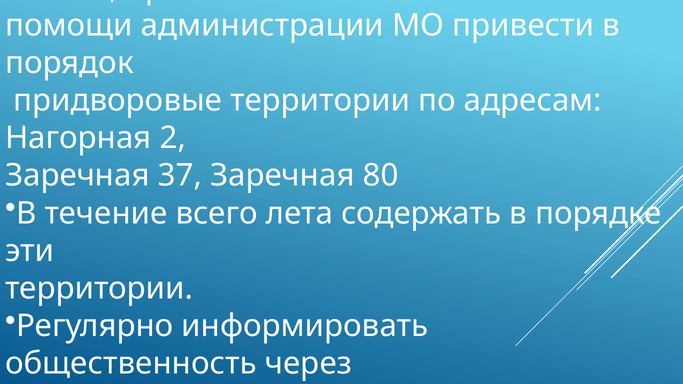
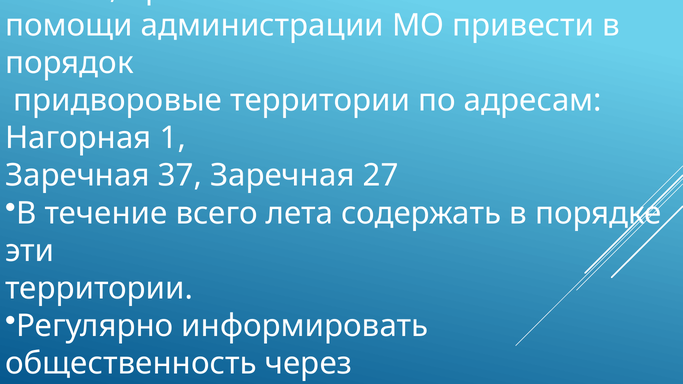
2: 2 -> 1
80: 80 -> 27
